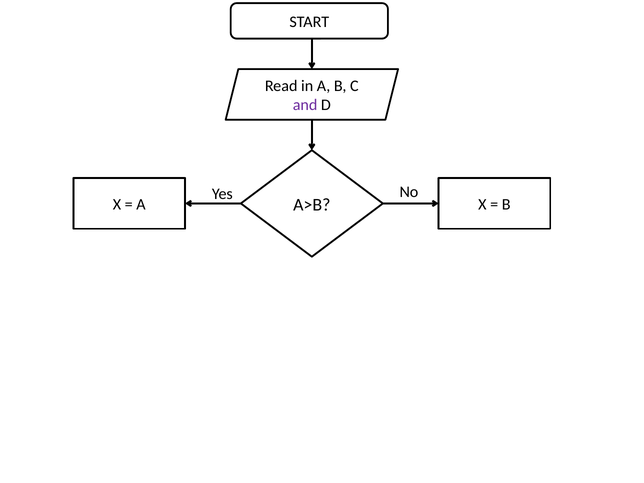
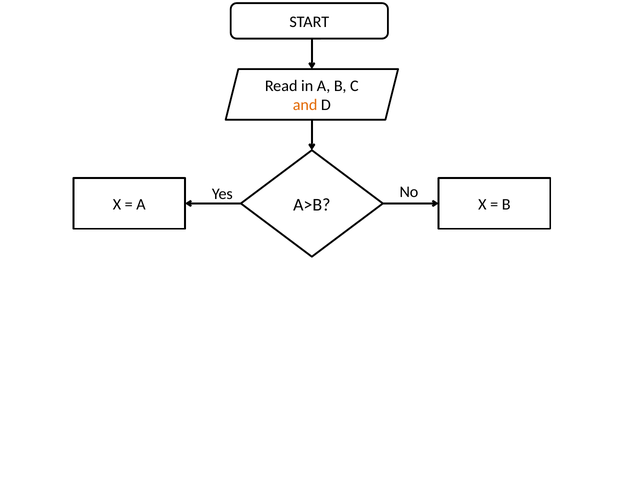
and colour: purple -> orange
